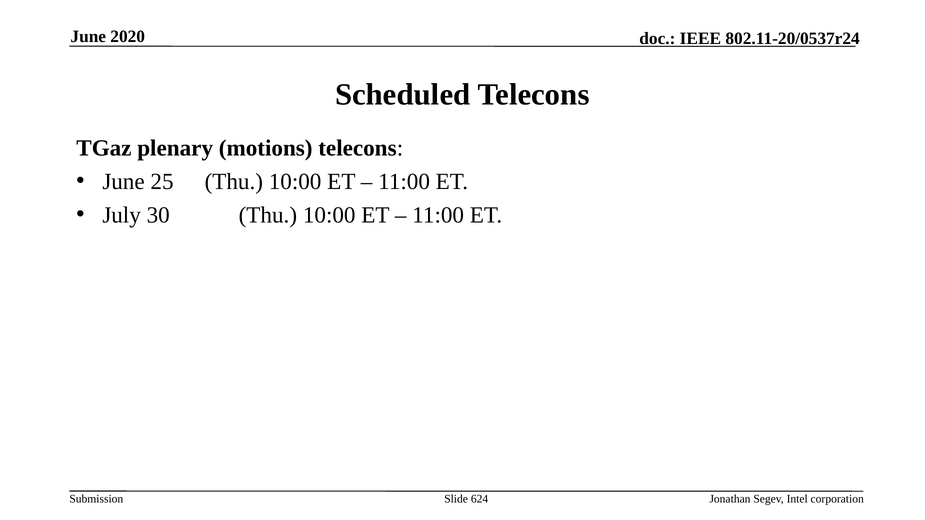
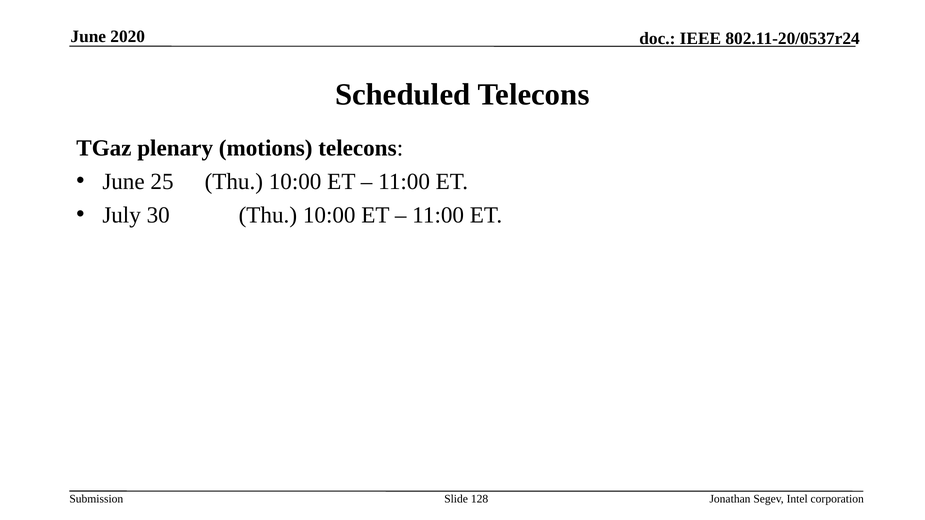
624: 624 -> 128
